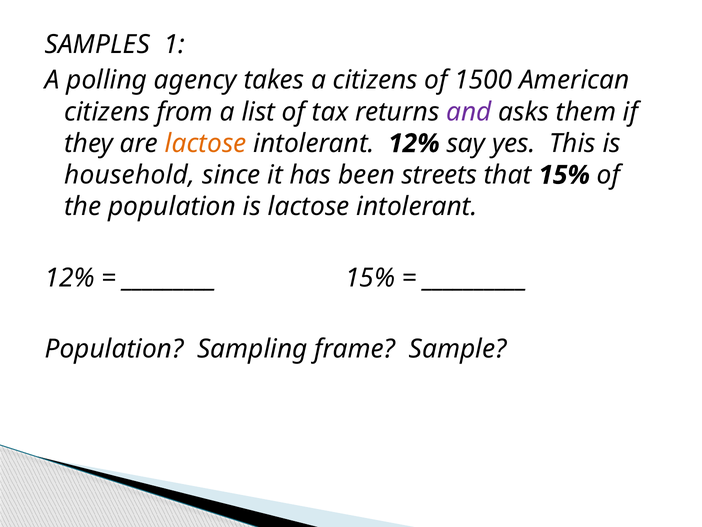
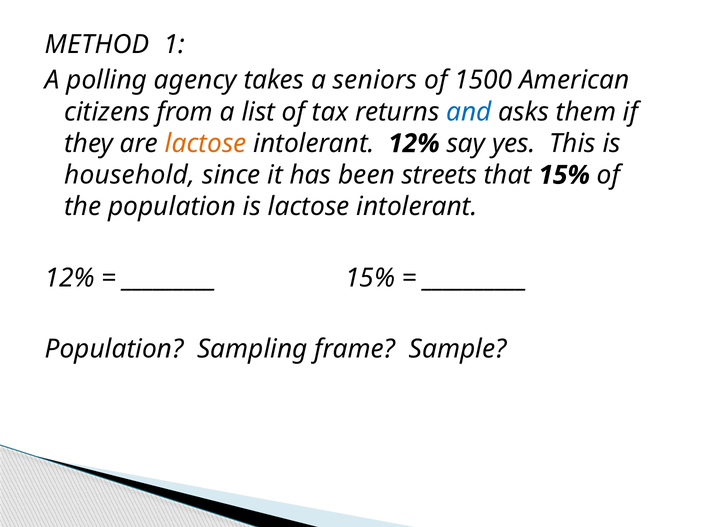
SAMPLES: SAMPLES -> METHOD
a citizens: citizens -> seniors
and colour: purple -> blue
